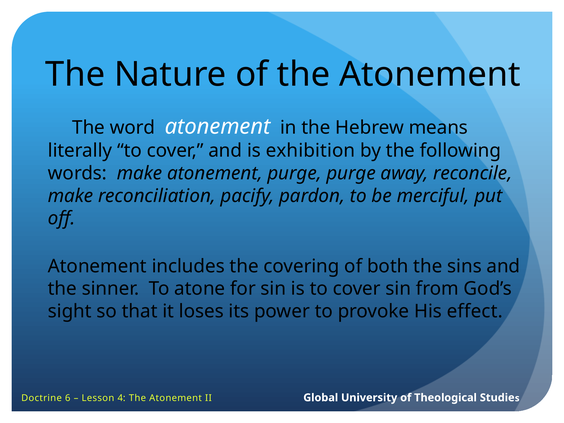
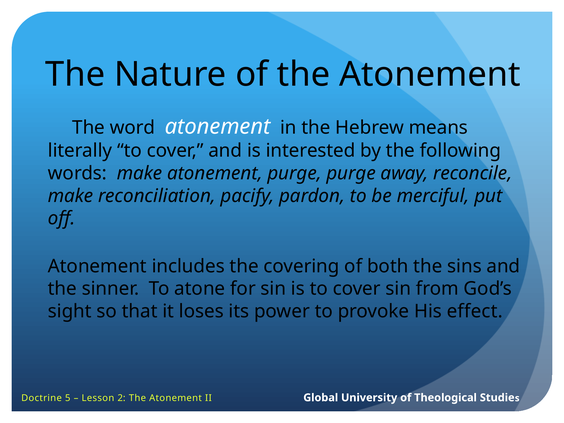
exhibition: exhibition -> interested
6: 6 -> 5
4: 4 -> 2
